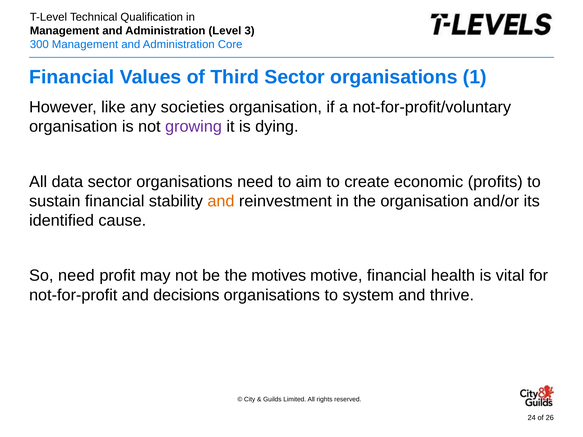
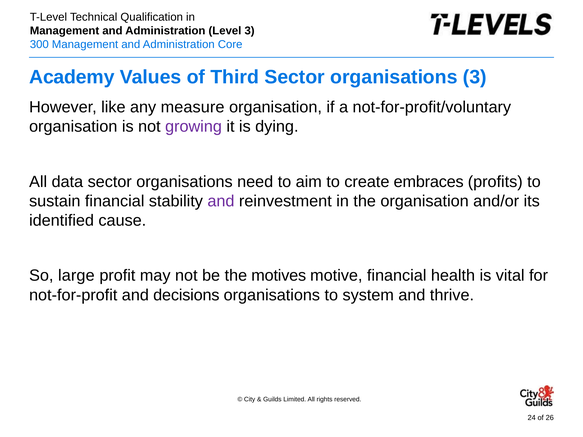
Financial at (72, 77): Financial -> Academy
organisations 1: 1 -> 3
societies: societies -> measure
economic: economic -> embraces
and at (221, 201) colour: orange -> purple
So need: need -> large
